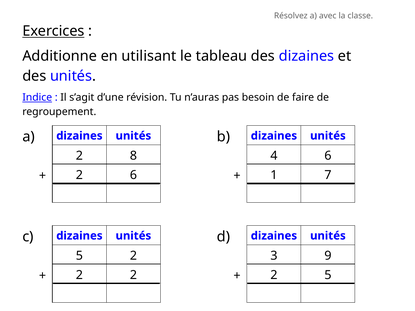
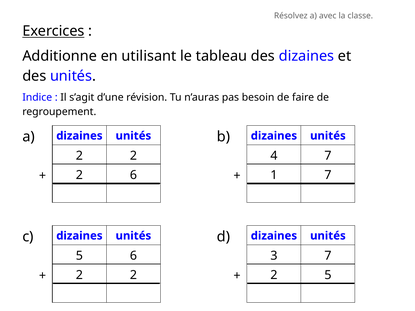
Indice underline: present -> none
8 at (133, 156): 8 -> 2
4 6: 6 -> 7
5 2: 2 -> 6
3 9: 9 -> 7
